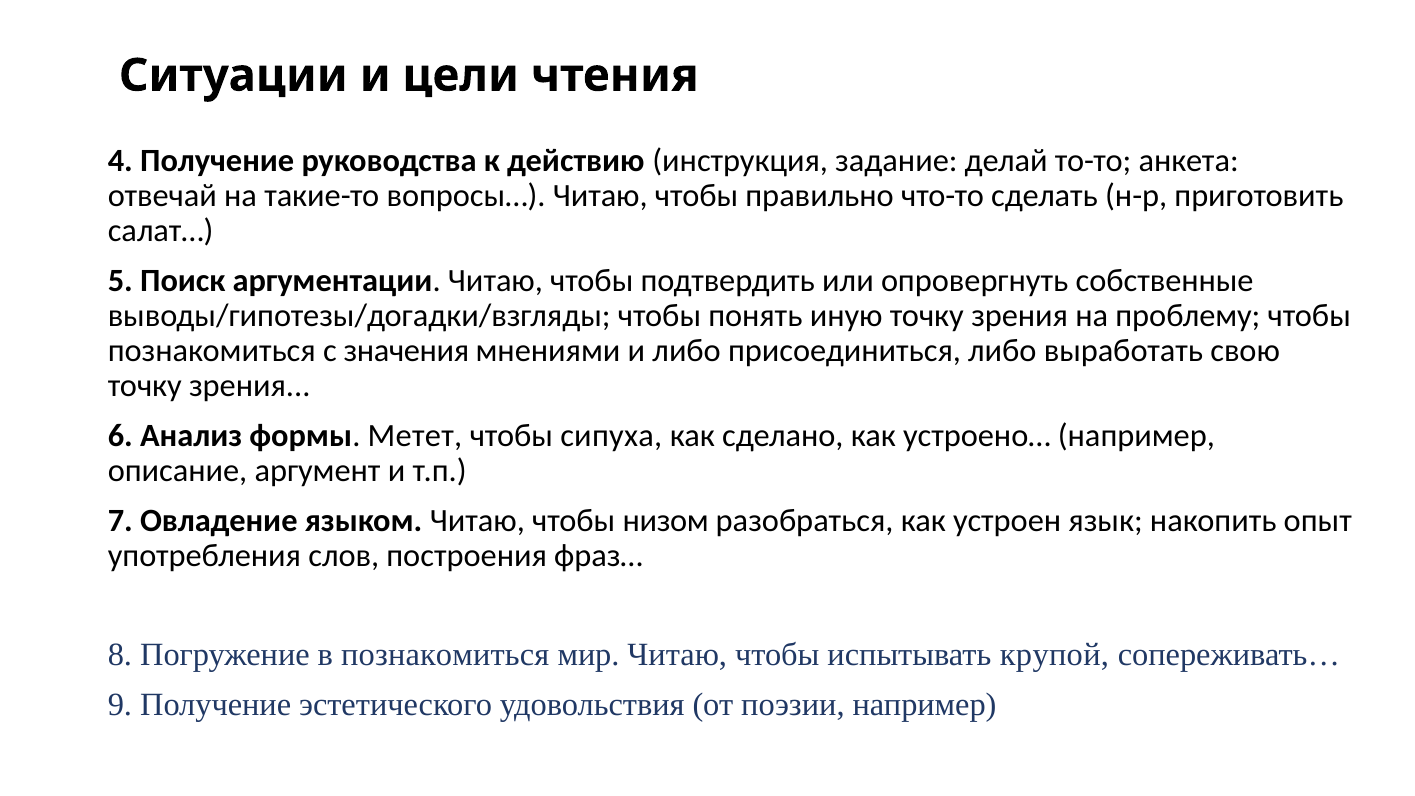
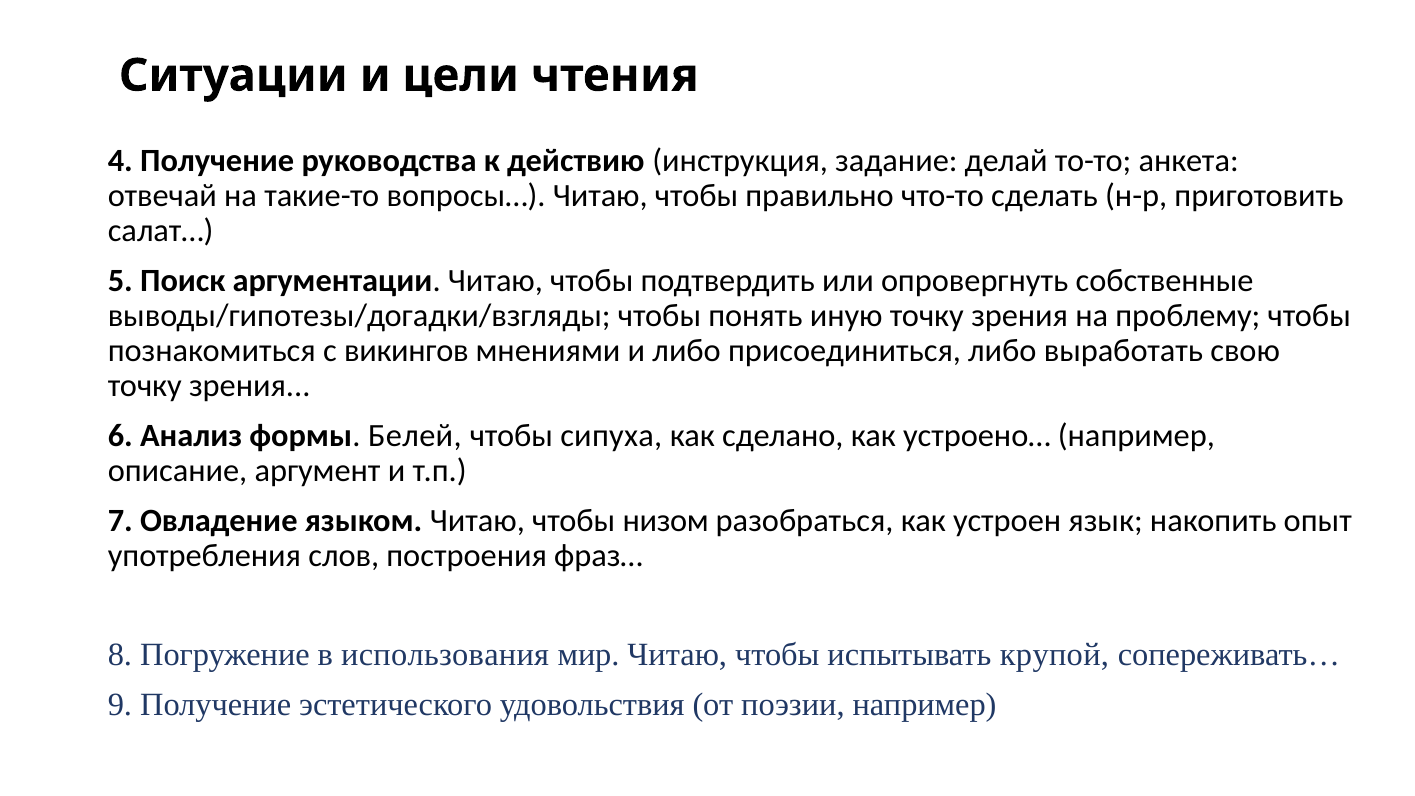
значения: значения -> викингов
Метет: Метет -> Белей
в познакомиться: познакомиться -> использования
